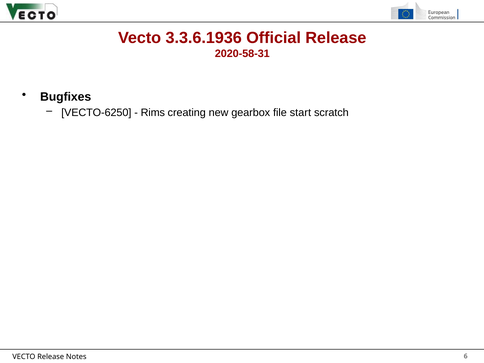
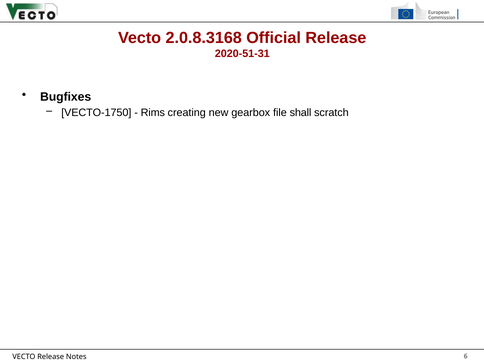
3.3.6.1936: 3.3.6.1936 -> 2.0.8.3168
2020-58-31: 2020-58-31 -> 2020-51-31
VECTO-6250: VECTO-6250 -> VECTO-1750
start: start -> shall
